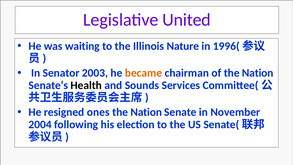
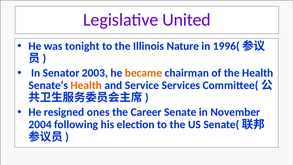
waiting: waiting -> tonight
of the Nation: Nation -> Health
Health at (86, 85) colour: black -> orange
Sounds: Sounds -> Service
Nation at (146, 112): Nation -> Career
